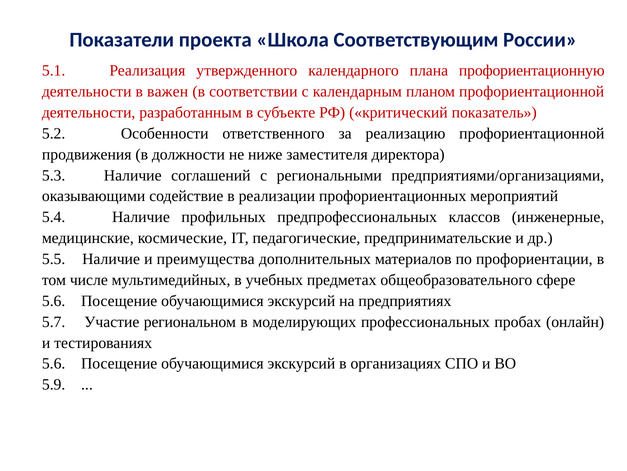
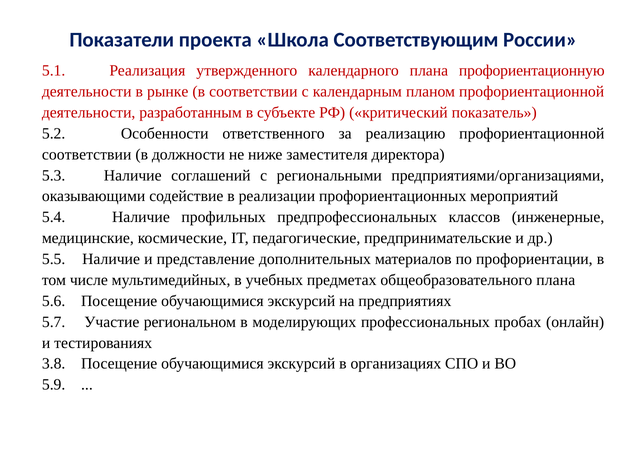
важен: важен -> рынке
продвижения at (87, 154): продвижения -> соответствии
преимущества: преимущества -> представление
общеобразовательного сфере: сфере -> плана
5.6 at (54, 363): 5.6 -> 3.8
